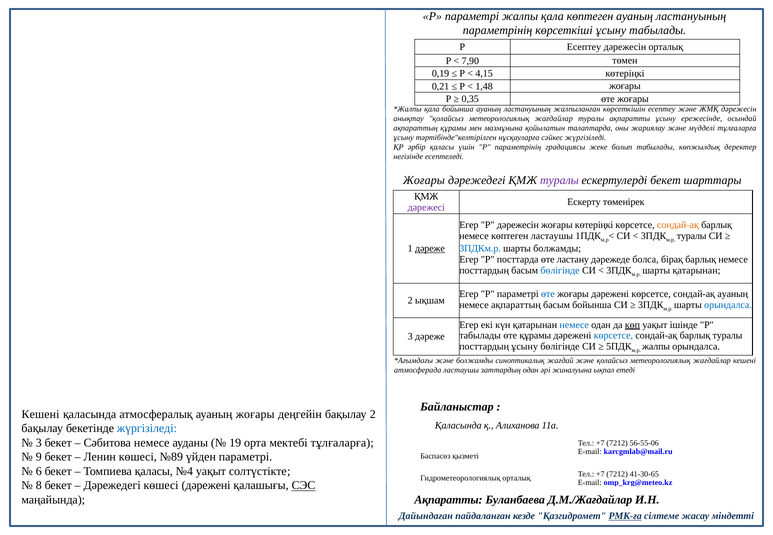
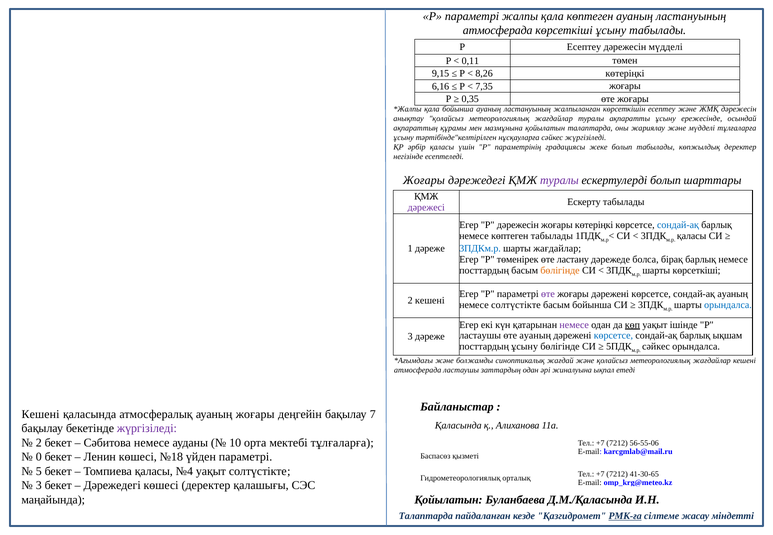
параметрінің at (498, 31): параметрінің -> атмосферада
дәрежесін орталық: орталық -> мүдделі
7,90: 7,90 -> 0,11
0,19: 0,19 -> 9,15
4,15: 4,15 -> 8,26
0,21: 0,21 -> 6,16
1,48: 1,48 -> 7,35
ескертулерді бекет: бекет -> болып
Ескерту төменірек: төменірек -> табылады
сондай-ақ at (678, 225) colour: orange -> blue
көптеген ластаушы: ластаушы -> табылады
туралы at (692, 236): туралы -> қаласы
дәреже at (430, 249) underline: present -> none
шарты болжамды: болжамды -> жағдайлар
посттарда: посттарда -> төменірек
бөлігінде at (560, 270) colour: blue -> orange
шарты қатарынан: қатарынан -> көрсеткіші
өте at (548, 294) colour: blue -> purple
2 ықшам: ықшам -> кешені
немесе ақпараттың: ақпараттың -> солтүстікте
немесе at (574, 325) colour: blue -> purple
табылады at (480, 336): табылады -> ластаушы
өте құрамы: құрамы -> ауаның
барлық туралы: туралы -> ықшам
жалпы at (656, 347): жалпы -> сәйкес
бақылау 2: 2 -> 7
жүргізіледі at (147, 429) colour: blue -> purple
3 at (39, 443): 3 -> 2
19: 19 -> 10
9: 9 -> 0
№89: №89 -> №18
6: 6 -> 5
8 at (39, 486): 8 -> 3
көшесі дәрежені: дәрежені -> деректер
СЭС underline: present -> none
Ақпаратты at (448, 500): Ақпаратты -> Қойылатын
Д.М./Жағдайлар: Д.М./Жағдайлар -> Д.М./Қаласында
Дайындаған at (426, 516): Дайындаған -> Талаптарда
